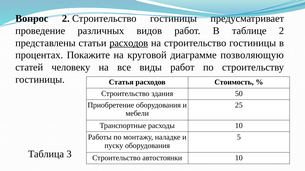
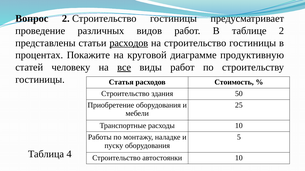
позволяющую: позволяющую -> продуктивную
все underline: none -> present
3: 3 -> 4
